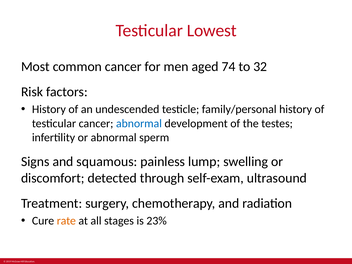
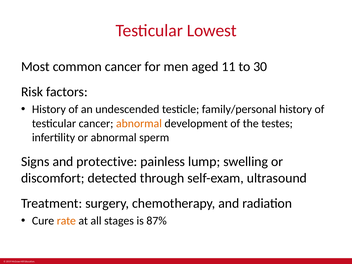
74: 74 -> 11
32: 32 -> 30
abnormal at (139, 123) colour: blue -> orange
squamous: squamous -> protective
23%: 23% -> 87%
